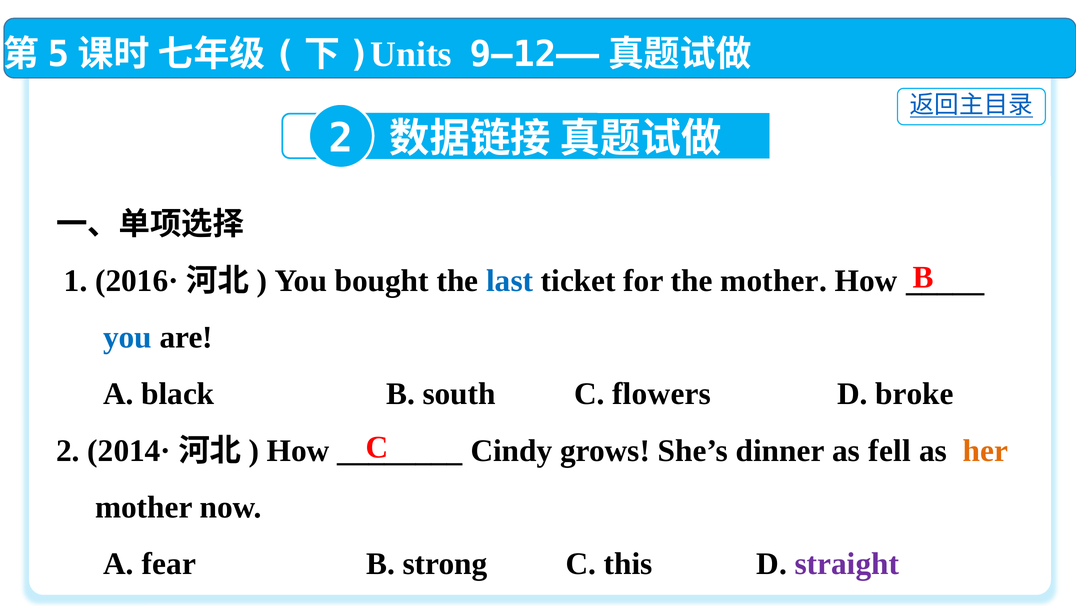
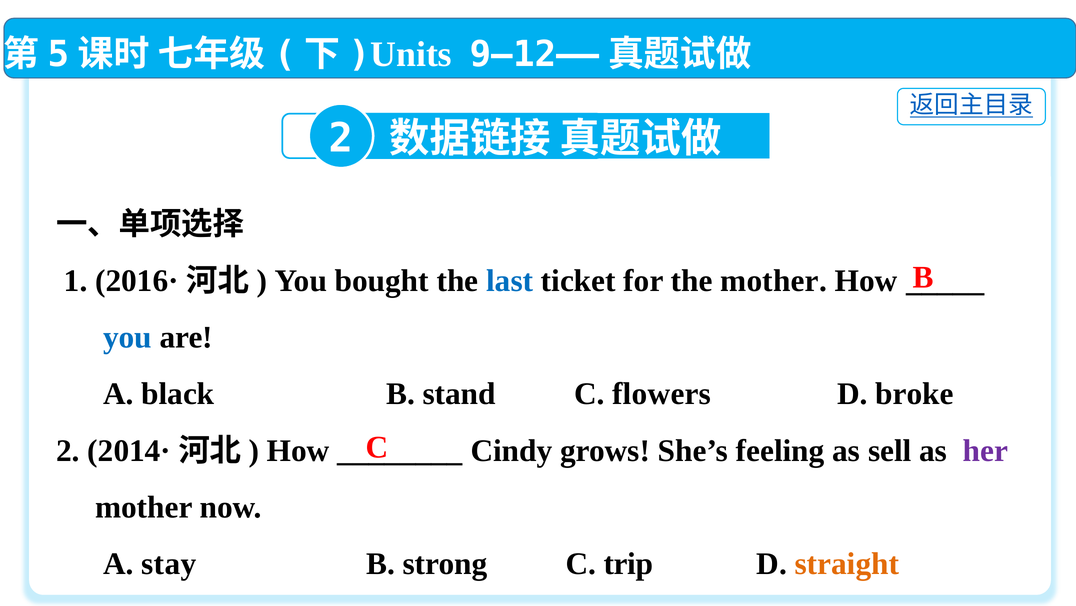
south: south -> stand
dinner: dinner -> feeling
fell: fell -> sell
her colour: orange -> purple
fear: fear -> stay
this: this -> trip
straight colour: purple -> orange
